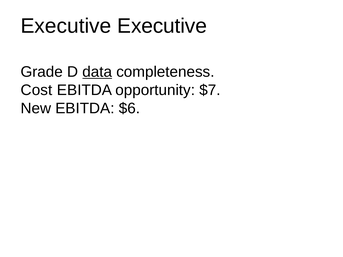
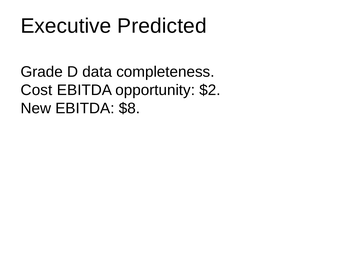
Executive Executive: Executive -> Predicted
data underline: present -> none
$7: $7 -> $2
$6: $6 -> $8
